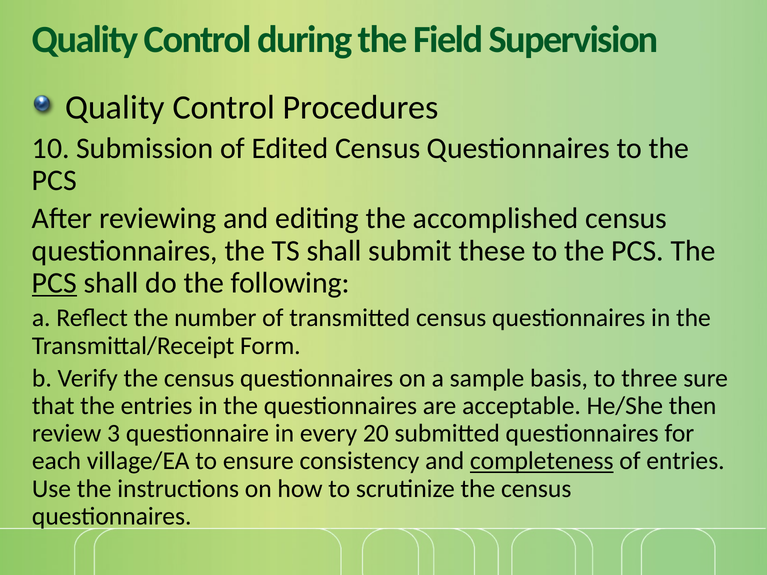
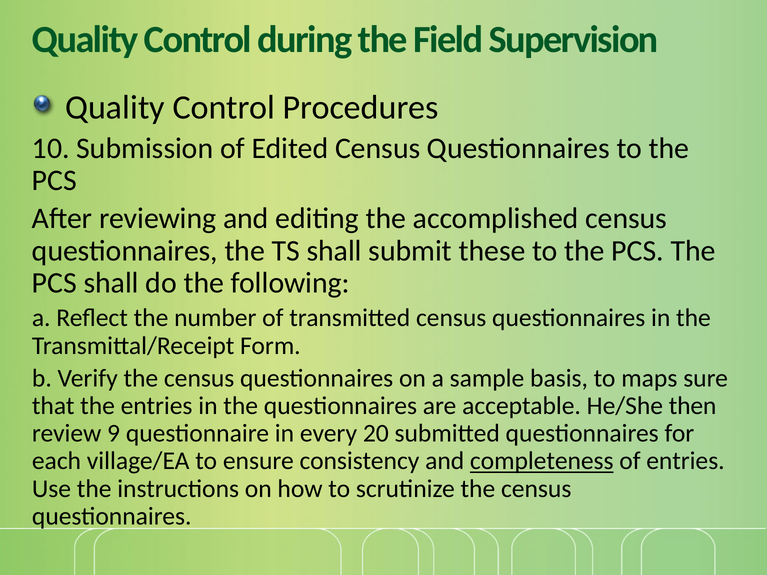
PCS at (54, 283) underline: present -> none
three: three -> maps
3: 3 -> 9
